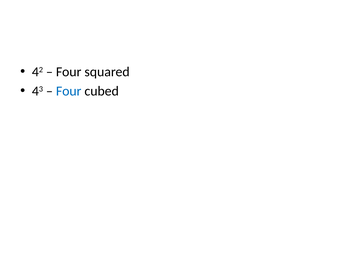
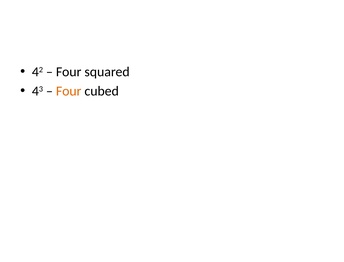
Four at (69, 91) colour: blue -> orange
